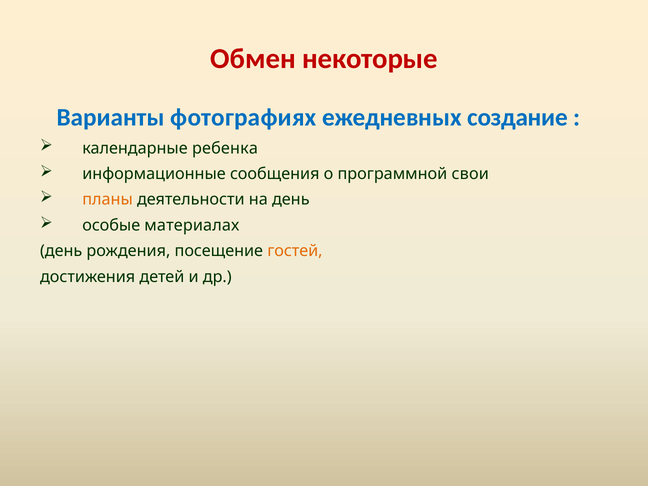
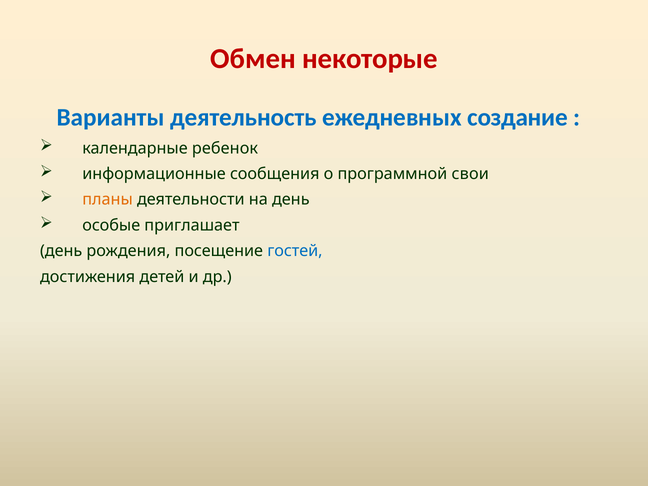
фотографиях: фотографиях -> деятельность
ребенка: ребенка -> ребенок
материалах: материалах -> приглашает
гостей colour: orange -> blue
